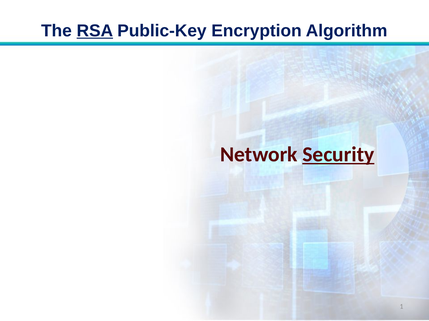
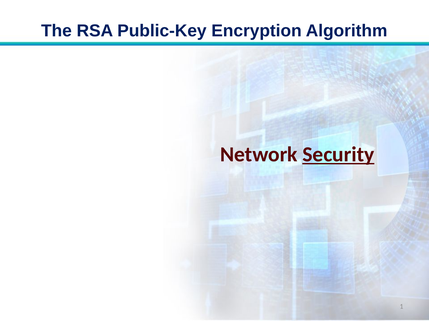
RSA underline: present -> none
